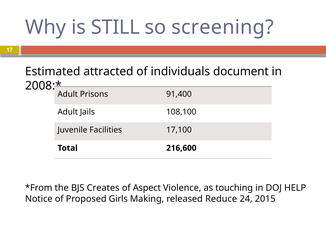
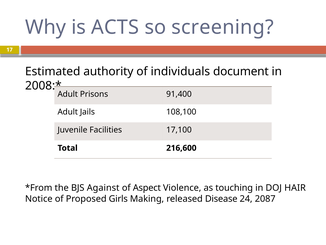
STILL: STILL -> ACTS
attracted: attracted -> authority
Creates: Creates -> Against
HELP: HELP -> HAIR
Reduce: Reduce -> Disease
2015: 2015 -> 2087
